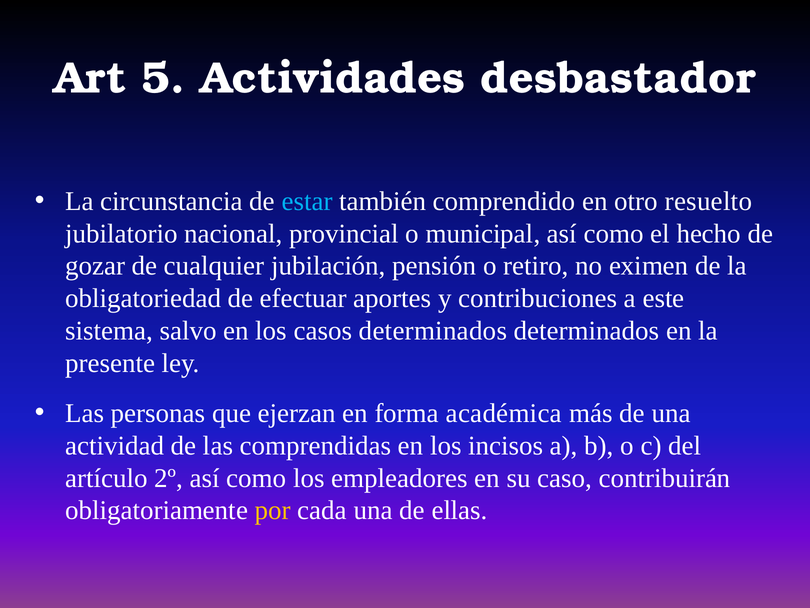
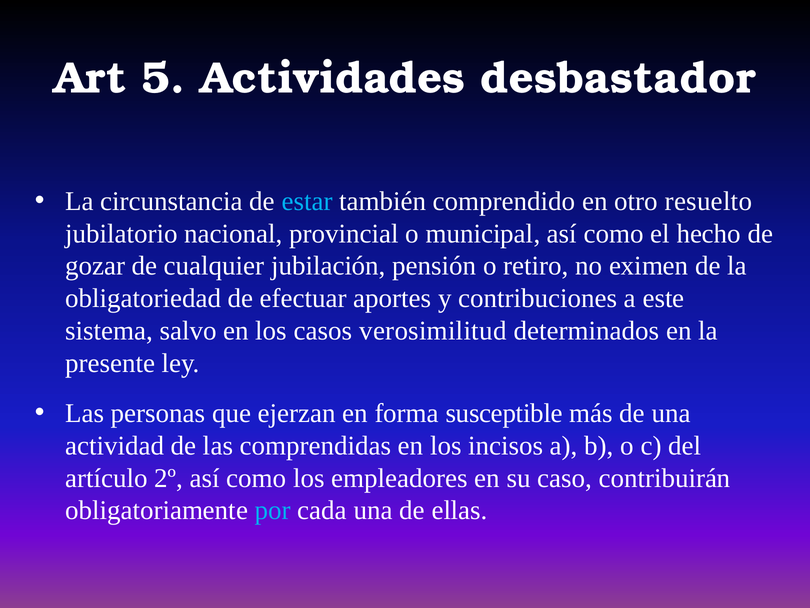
casos determinados: determinados -> verosimilitud
académica: académica -> susceptible
por colour: yellow -> light blue
